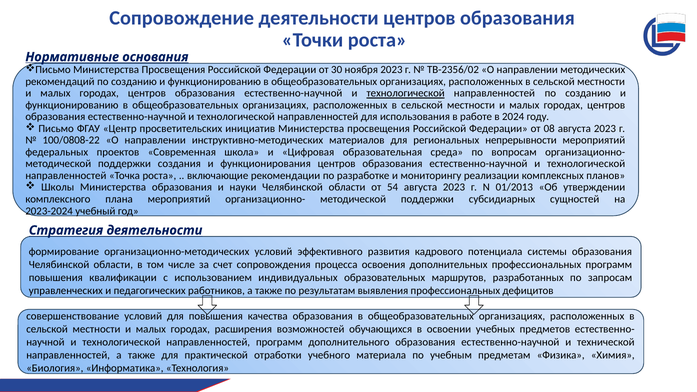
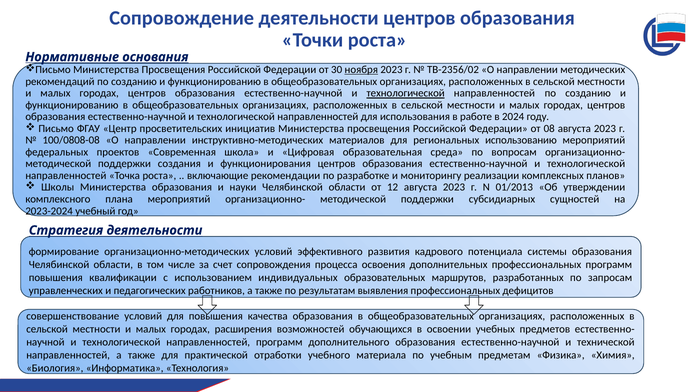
ноября underline: none -> present
100/0808-22: 100/0808-22 -> 100/0808-08
непрерывности: непрерывности -> использованию
54: 54 -> 12
